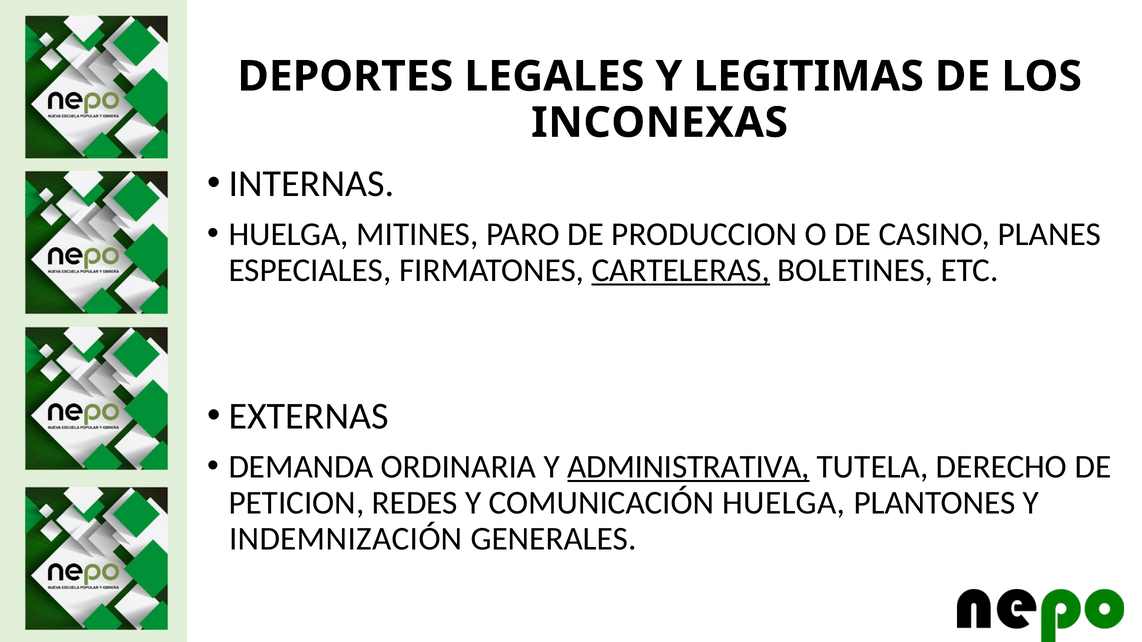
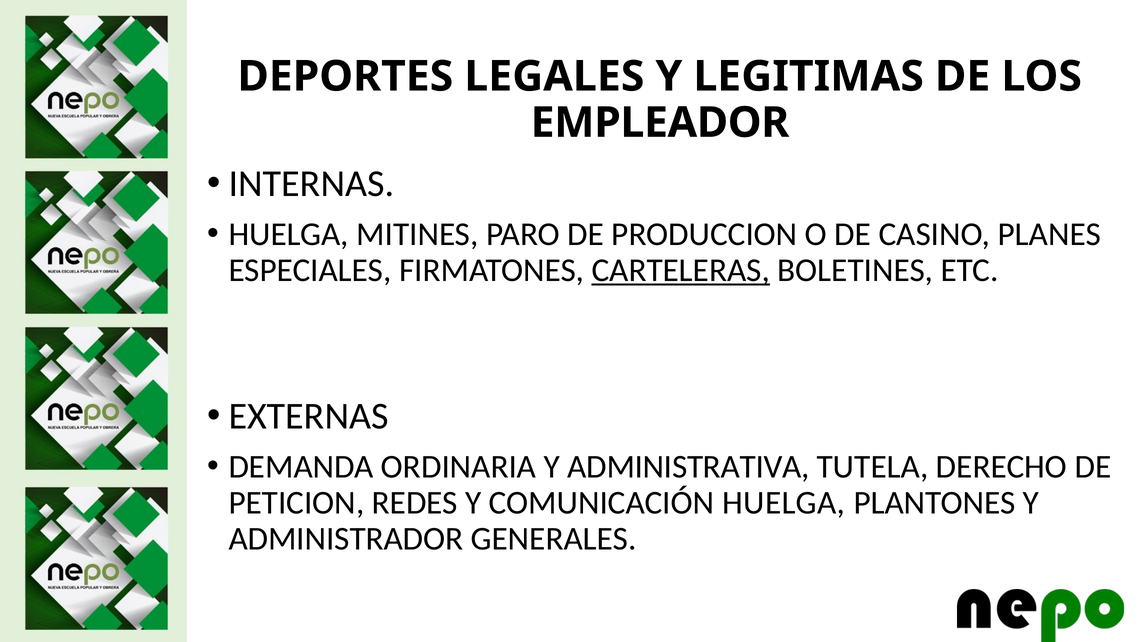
INCONEXAS: INCONEXAS -> EMPLEADOR
ADMINISTRATIVA underline: present -> none
INDEMNIZACIÓN: INDEMNIZACIÓN -> ADMINISTRADOR
